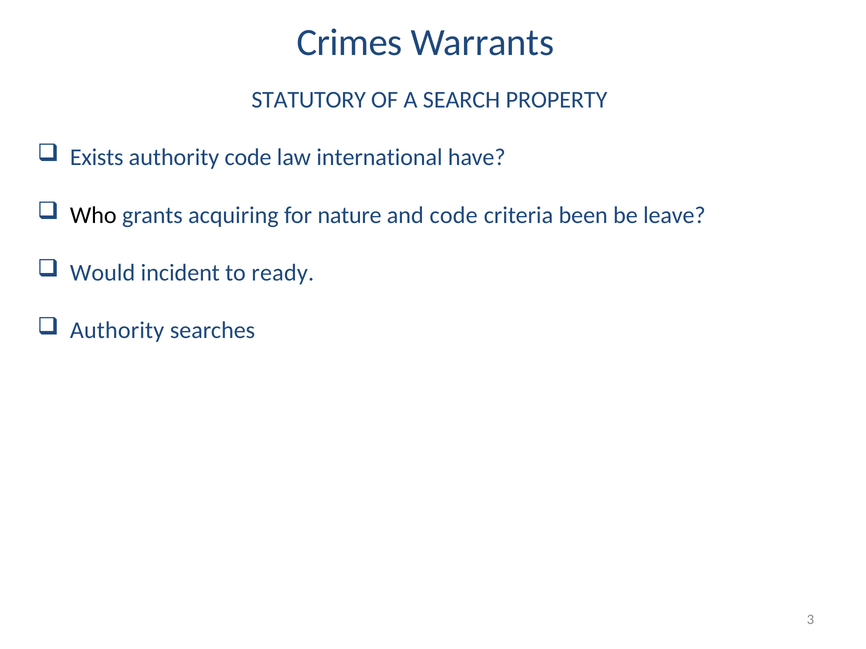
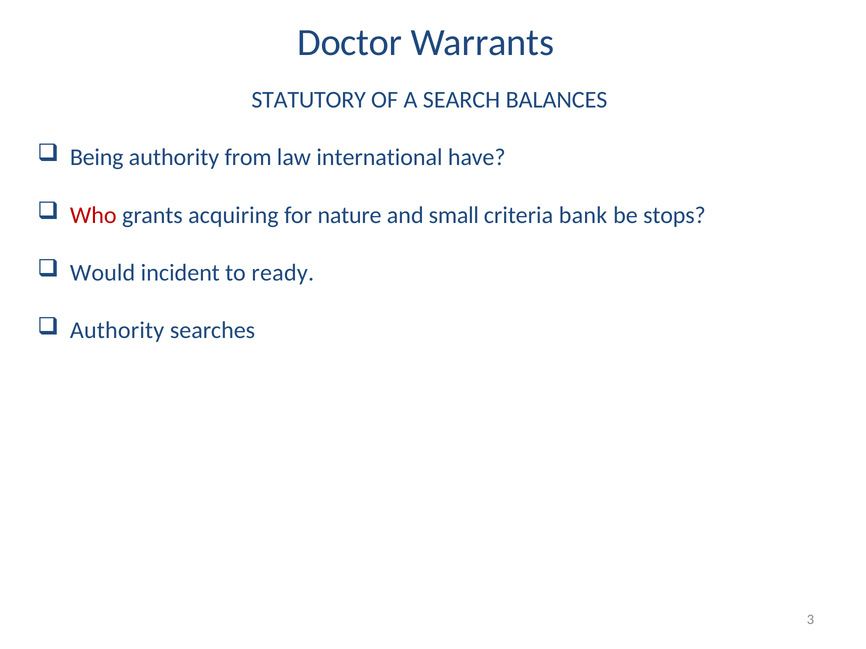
Crimes: Crimes -> Doctor
PROPERTY: PROPERTY -> BALANCES
Exists: Exists -> Being
authority code: code -> from
Who colour: black -> red
and code: code -> small
been: been -> bank
leave: leave -> stops
